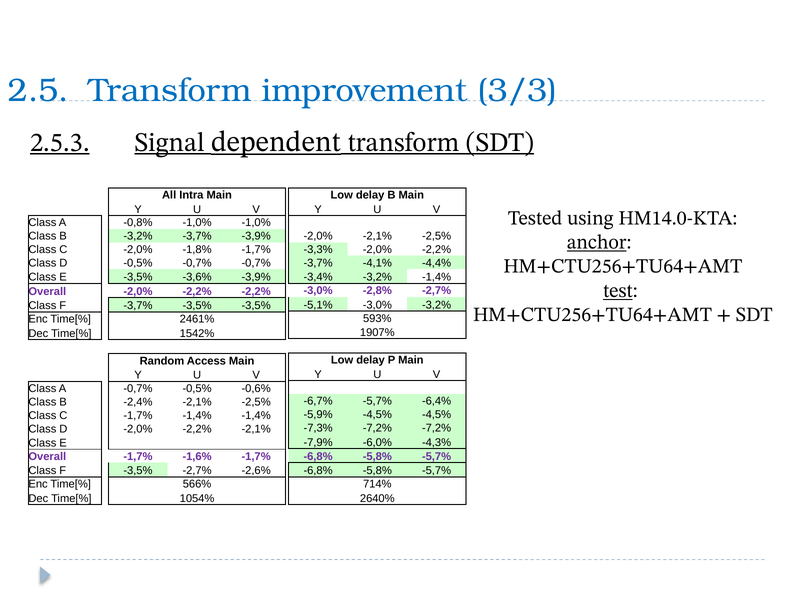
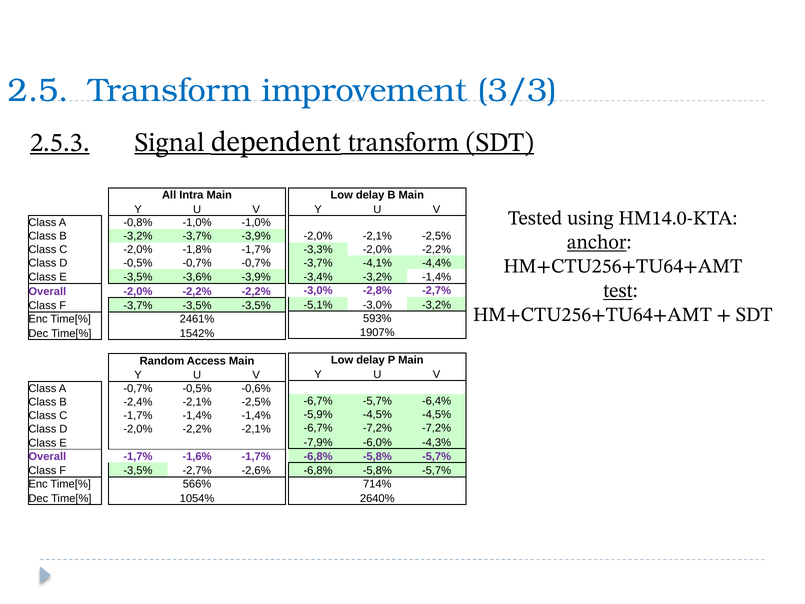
-7,3% at (318, 428): -7,3% -> -6,7%
